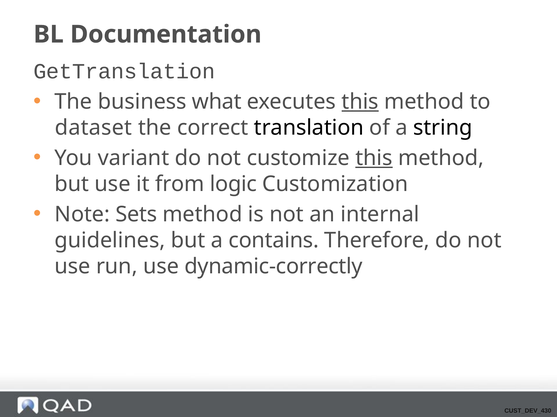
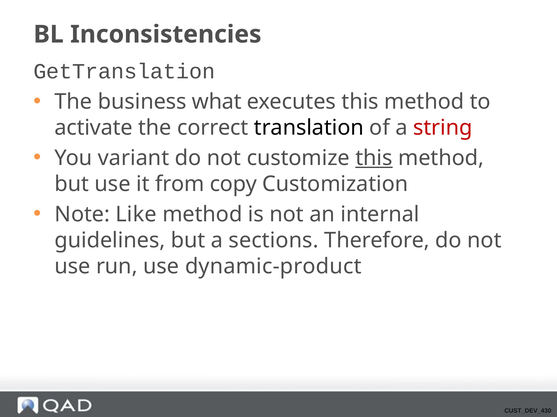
Documentation: Documentation -> Inconsistencies
this at (360, 102) underline: present -> none
dataset: dataset -> activate
string colour: black -> red
logic: logic -> copy
Sets: Sets -> Like
contains: contains -> sections
dynamic-correctly: dynamic-correctly -> dynamic-product
